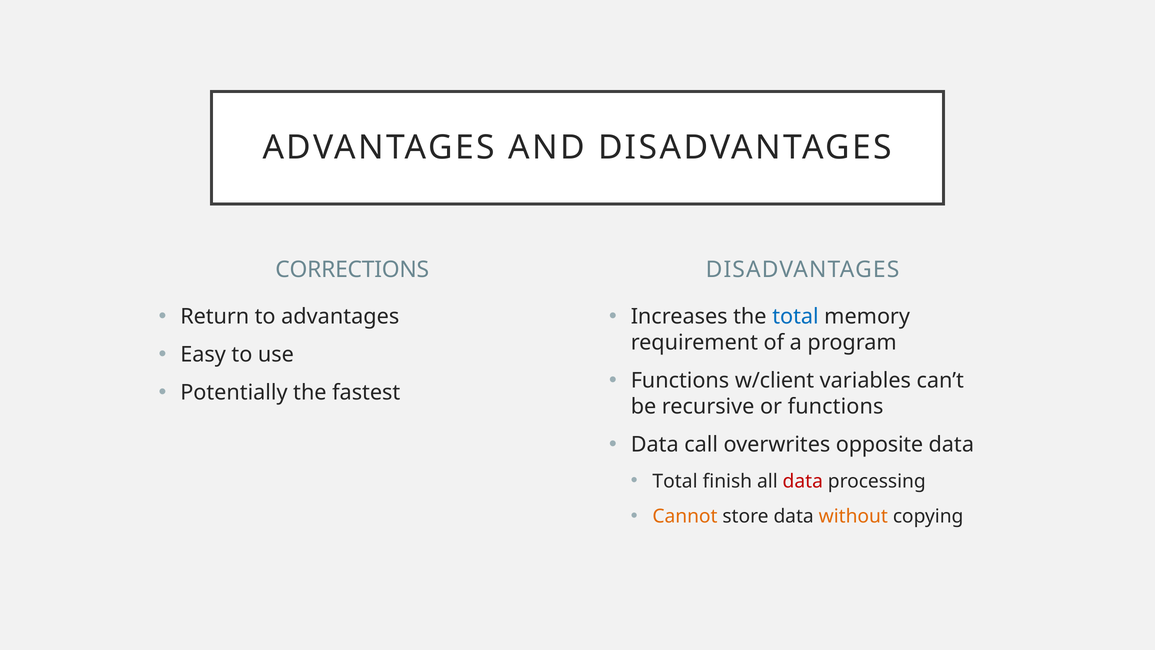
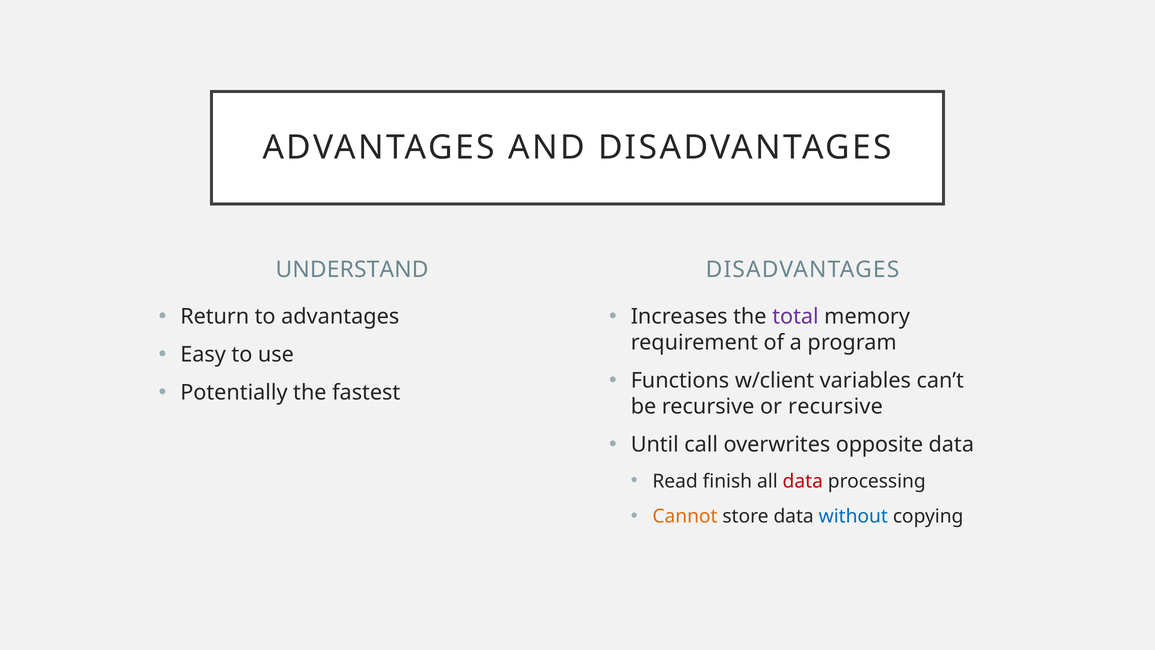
CORRECTIONS: CORRECTIONS -> UNDERSTAND
total at (795, 317) colour: blue -> purple
or functions: functions -> recursive
Data at (655, 445): Data -> Until
Total at (675, 481): Total -> Read
without colour: orange -> blue
